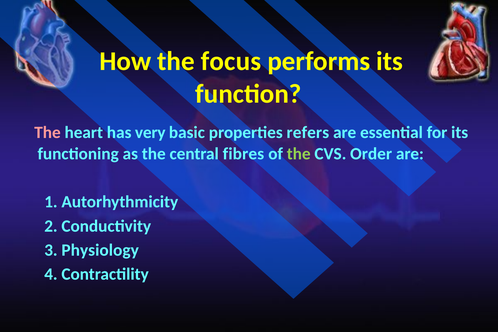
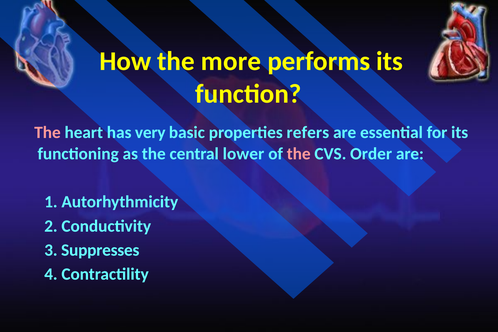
focus: focus -> more
fibres: fibres -> lower
the at (299, 154) colour: light green -> pink
Physiology: Physiology -> Suppresses
